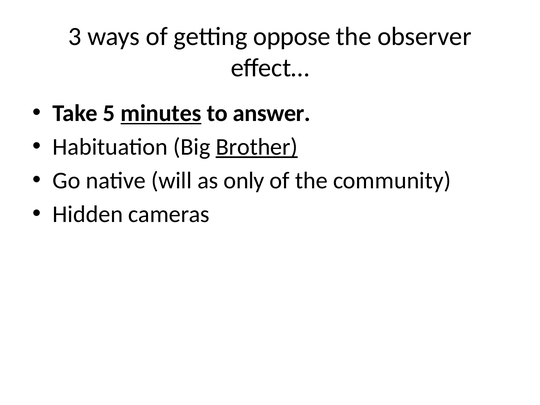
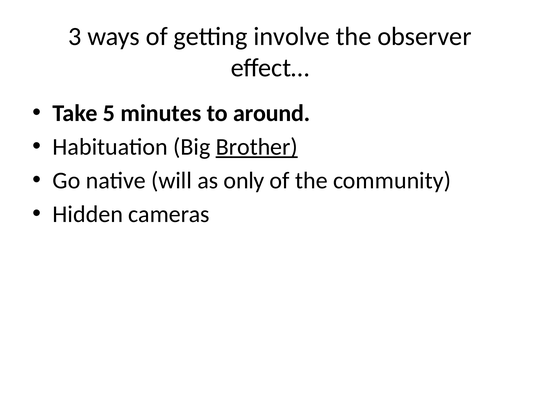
oppose: oppose -> involve
minutes underline: present -> none
answer: answer -> around
